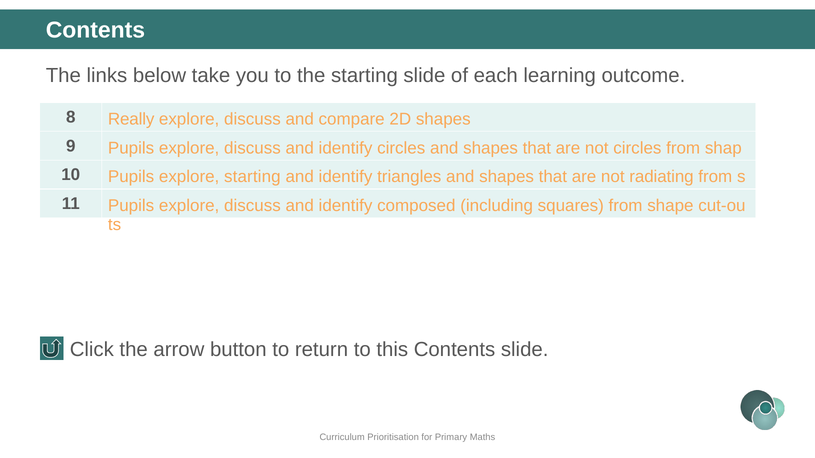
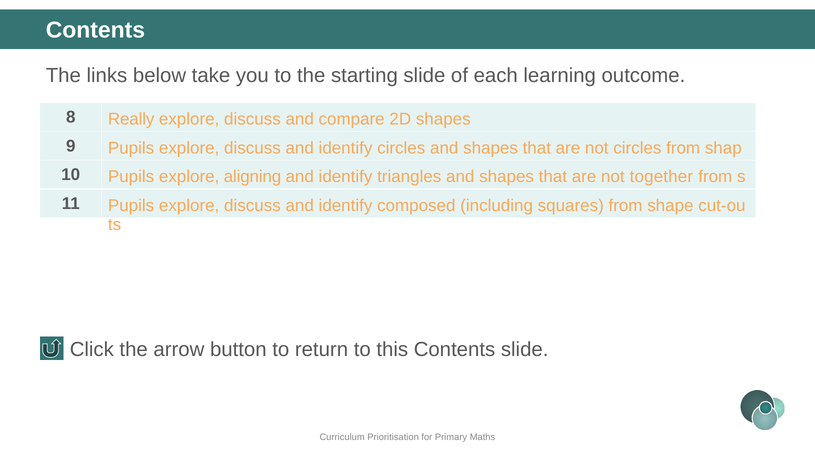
explore starting: starting -> aligning
radiating: radiating -> together
